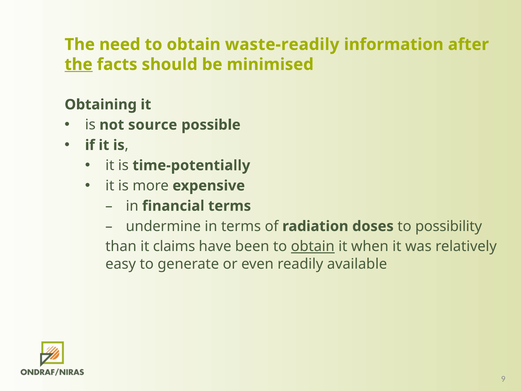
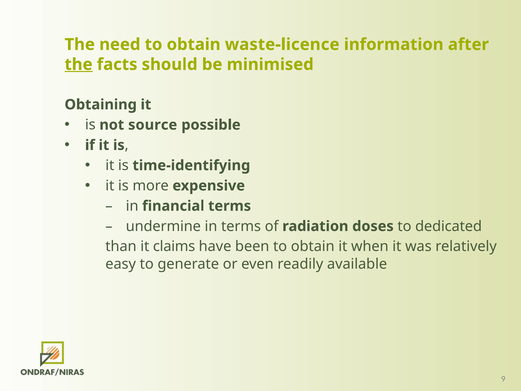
waste-readily: waste-readily -> waste-licence
time-potentially: time-potentially -> time-identifying
possibility: possibility -> dedicated
obtain at (313, 246) underline: present -> none
